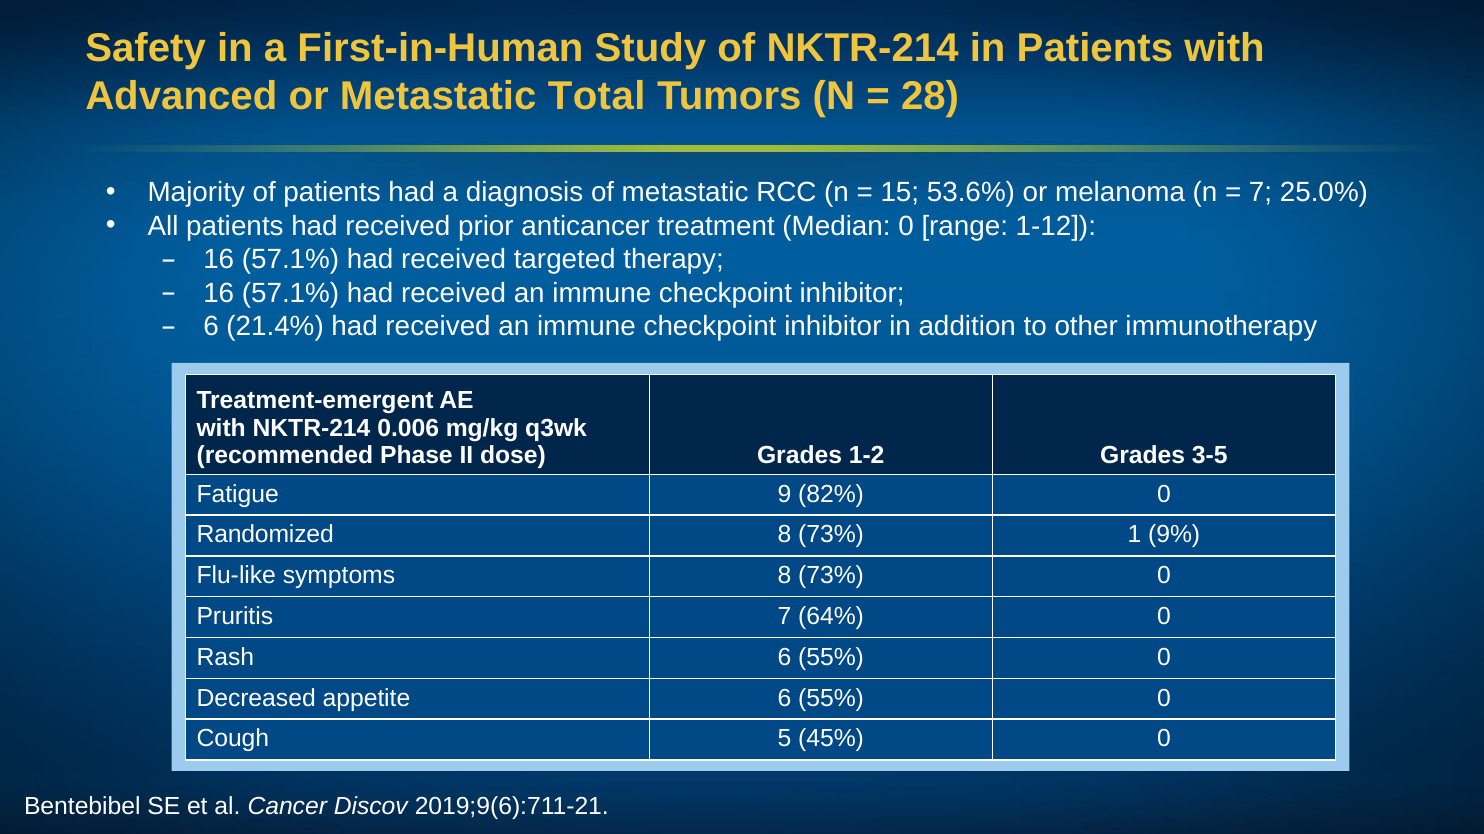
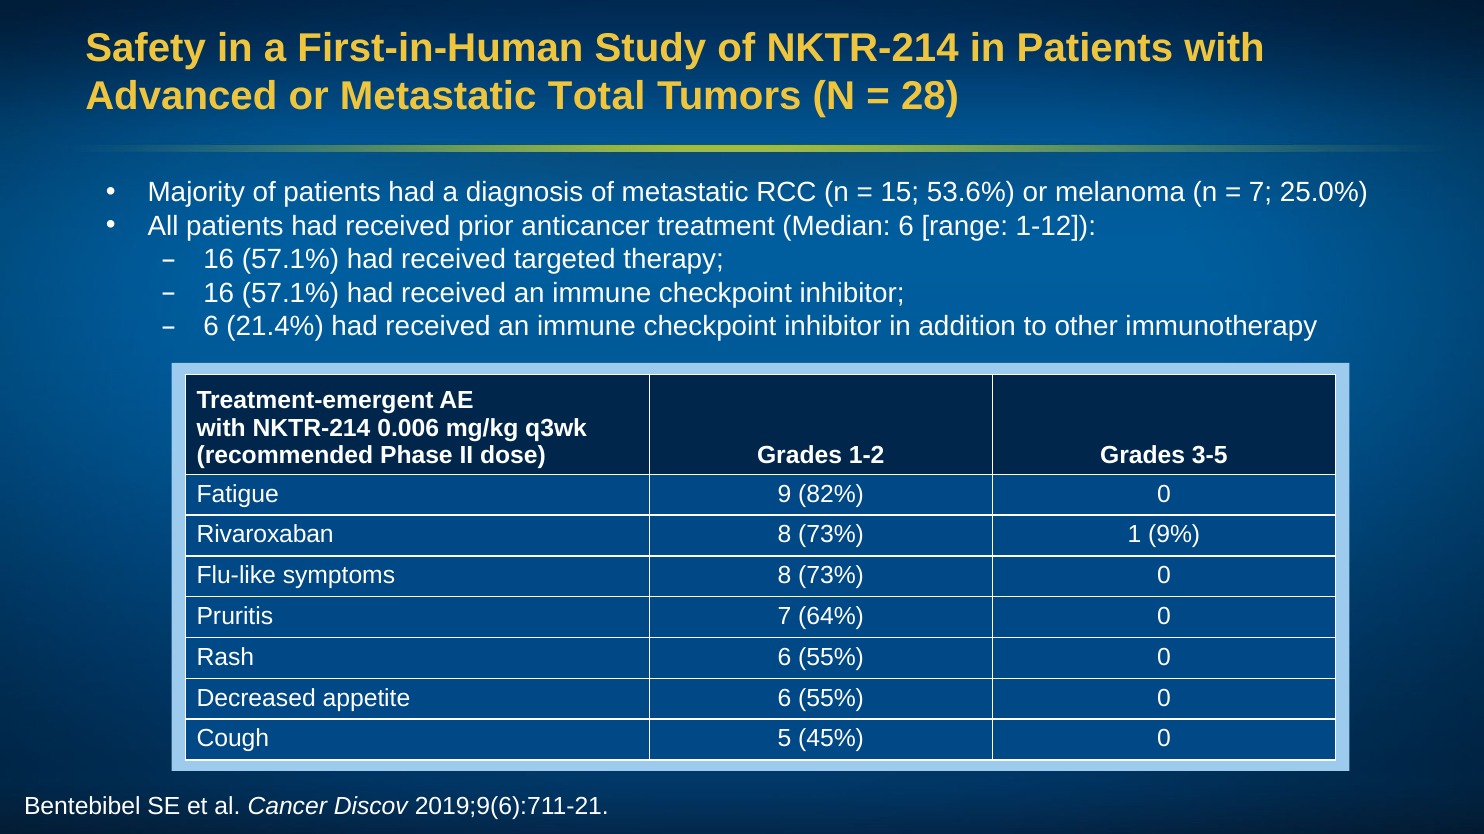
Median 0: 0 -> 6
Randomized: Randomized -> Rivaroxaban
